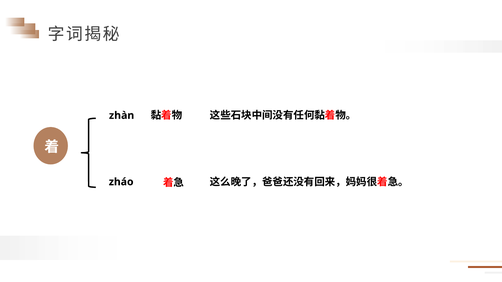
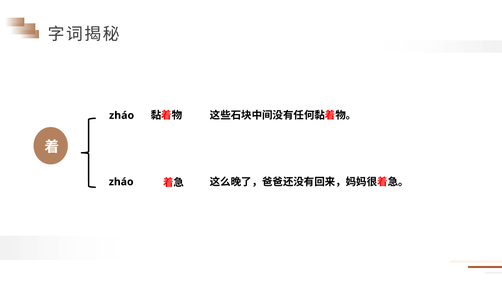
zhàn at (122, 116): zhàn -> zháo
